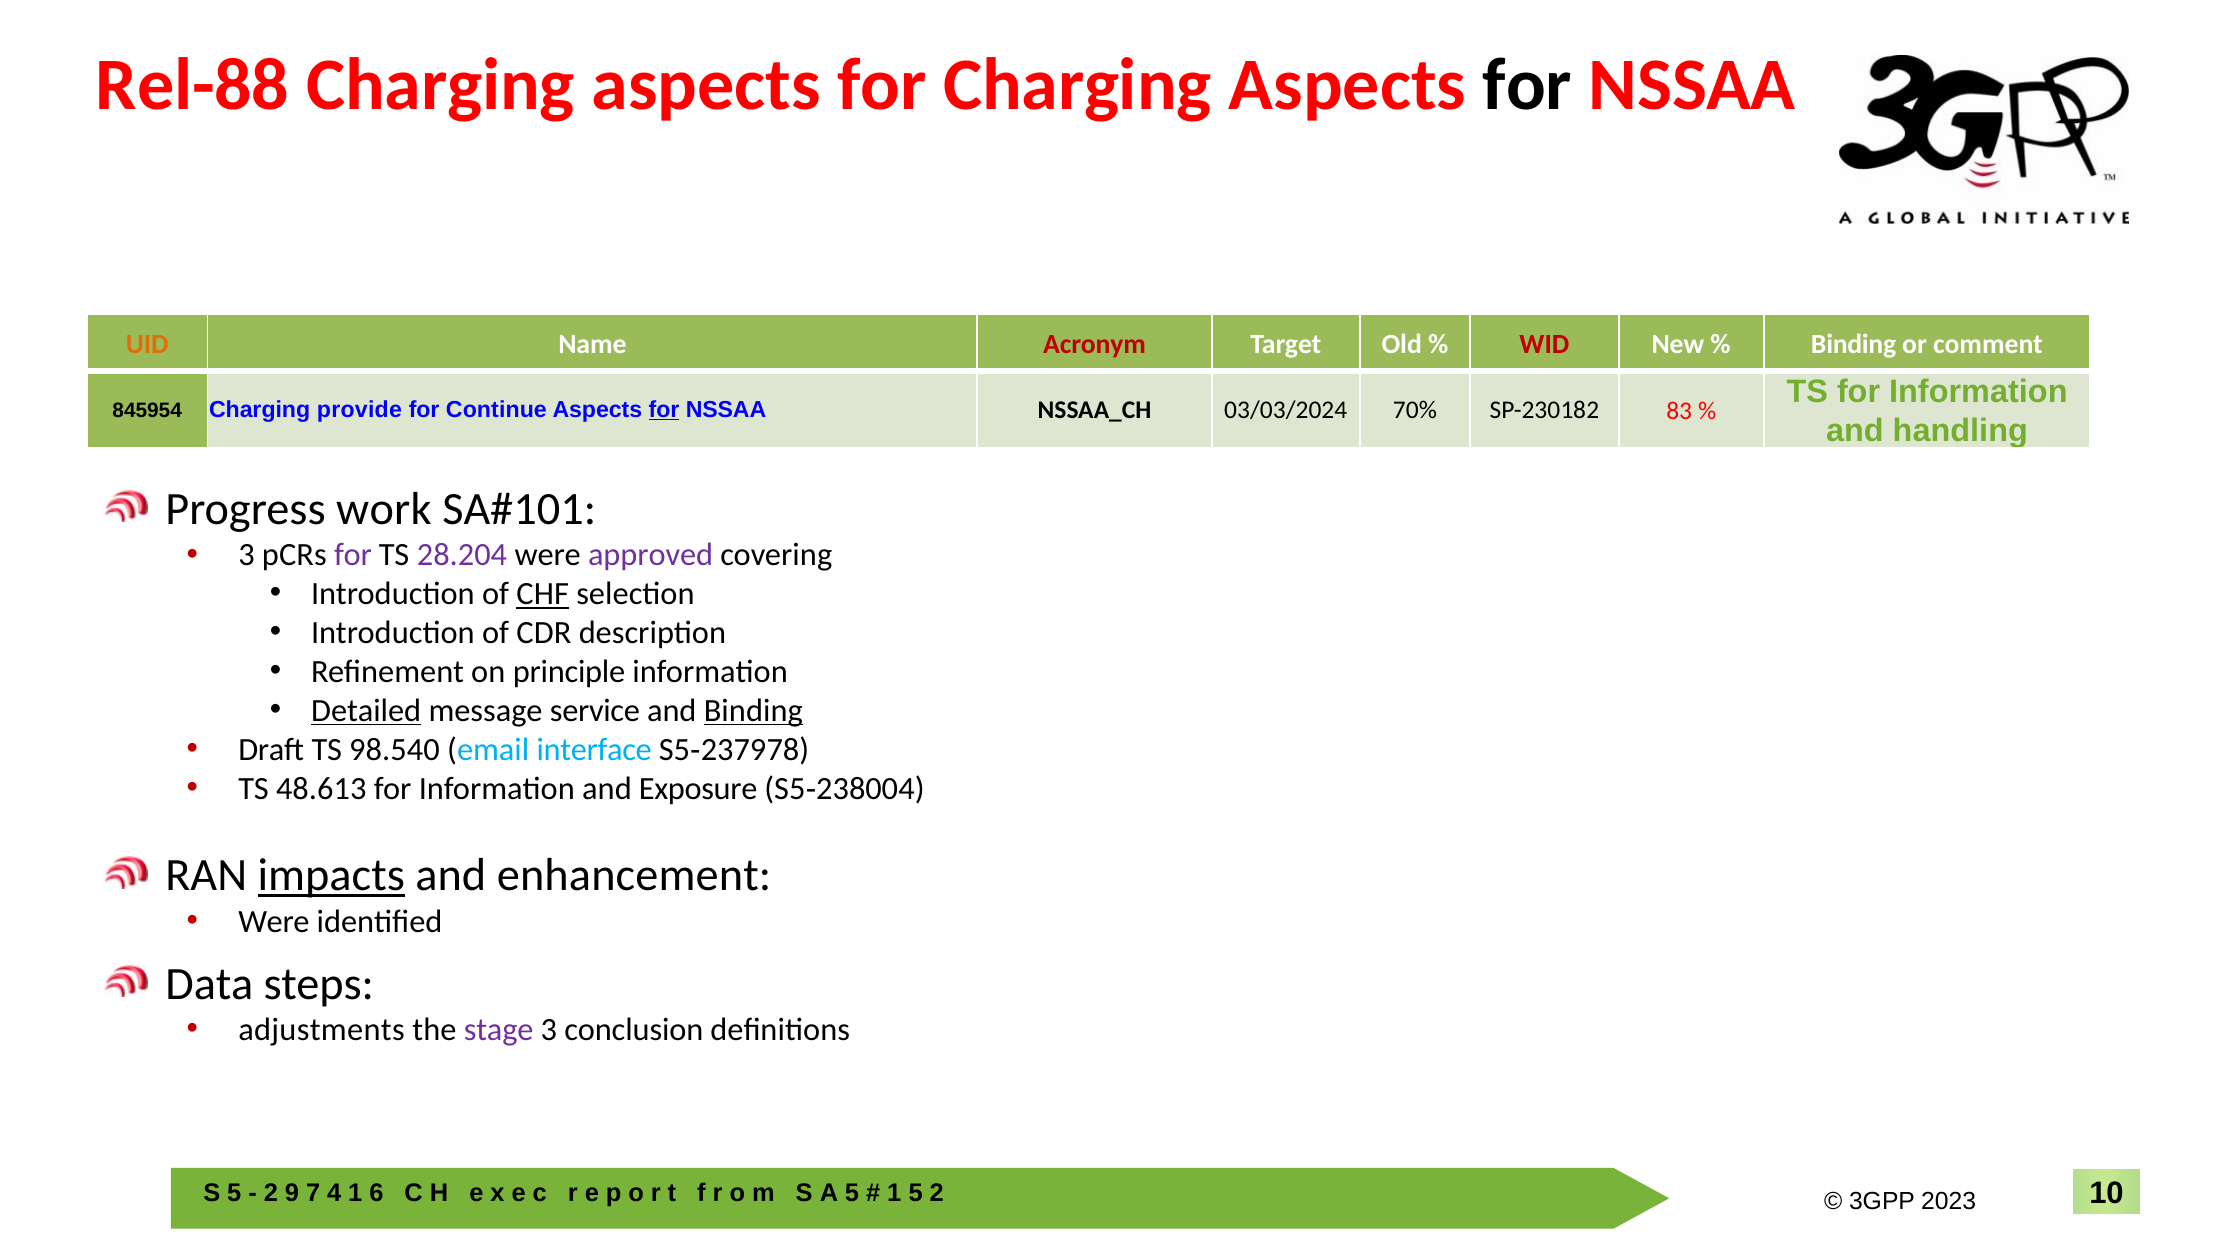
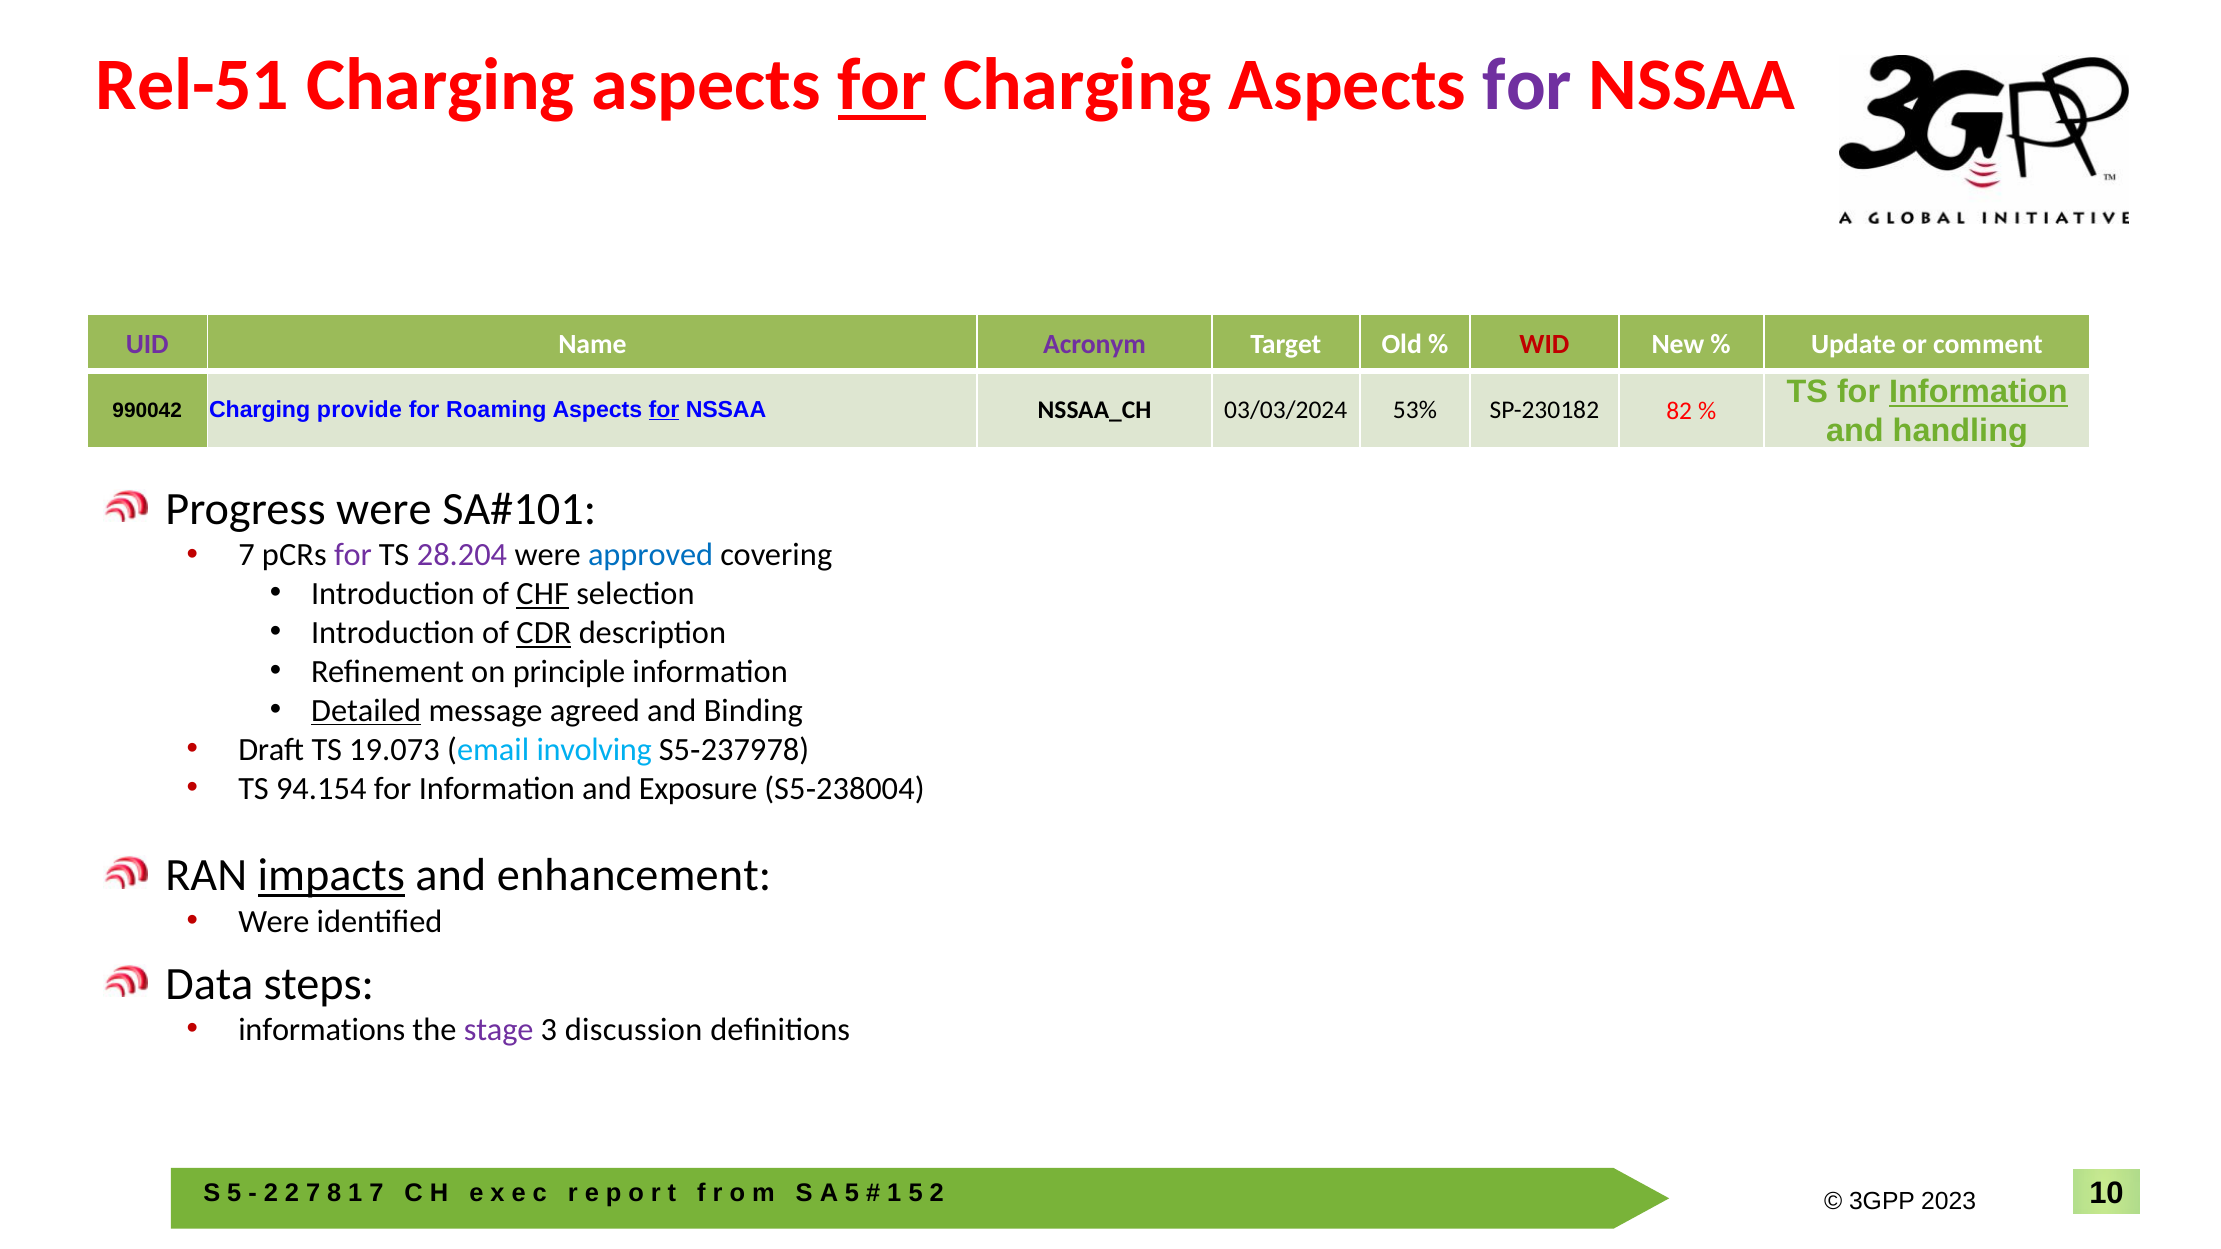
Rel-88: Rel-88 -> Rel-51
for at (882, 85) underline: none -> present
for at (1527, 85) colour: black -> purple
UID colour: orange -> purple
Acronym colour: red -> purple
Binding at (1854, 344): Binding -> Update
Information at (1978, 392) underline: none -> present
845954: 845954 -> 990042
Continue: Continue -> Roaming
70%: 70% -> 53%
83: 83 -> 82
Progress work: work -> were
3 at (246, 555): 3 -> 7
approved colour: purple -> blue
CDR underline: none -> present
service: service -> agreed
Binding at (753, 711) underline: present -> none
98.540: 98.540 -> 19.073
interface: interface -> involving
48.613: 48.613 -> 94.154
adjustments: adjustments -> informations
conclusion: conclusion -> discussion
9 at (292, 1193): 9 -> 2
4: 4 -> 8
6 at (376, 1193): 6 -> 7
